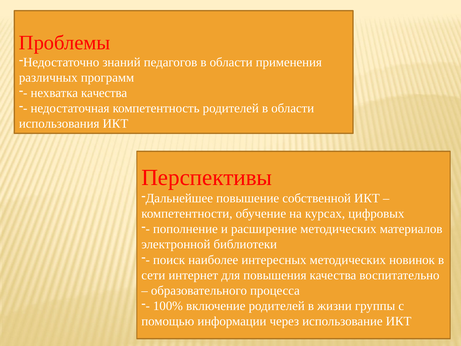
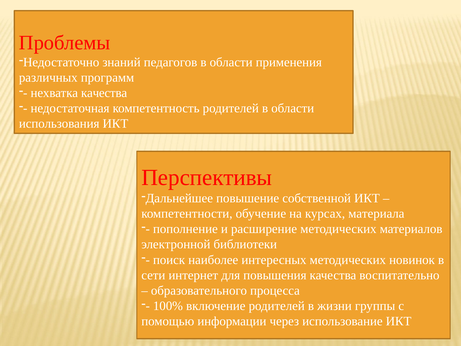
цифровых: цифровых -> материала
